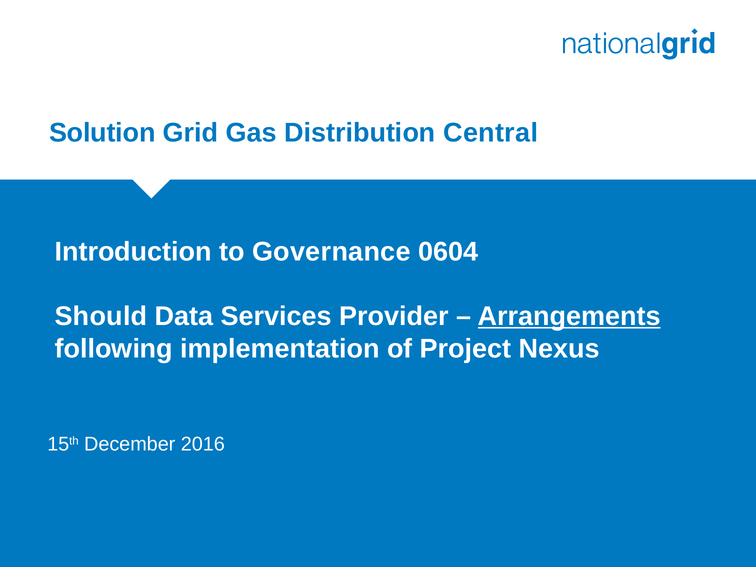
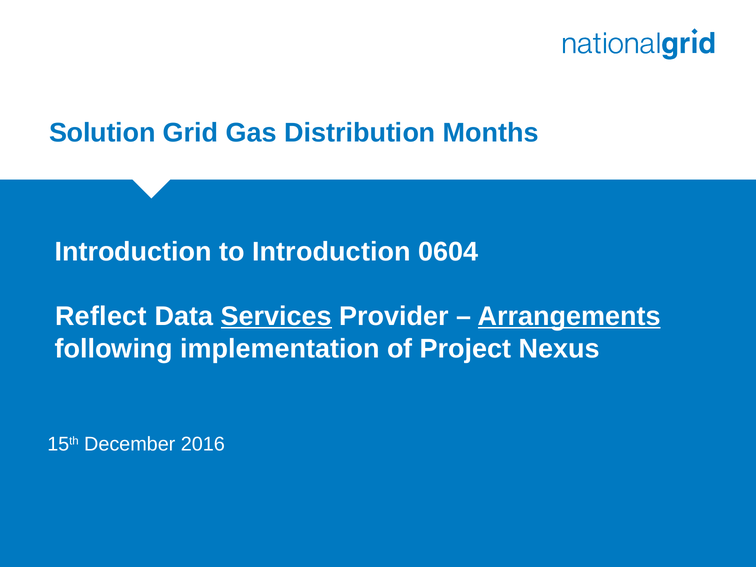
Central: Central -> Months
to Governance: Governance -> Introduction
Should: Should -> Reflect
Services underline: none -> present
